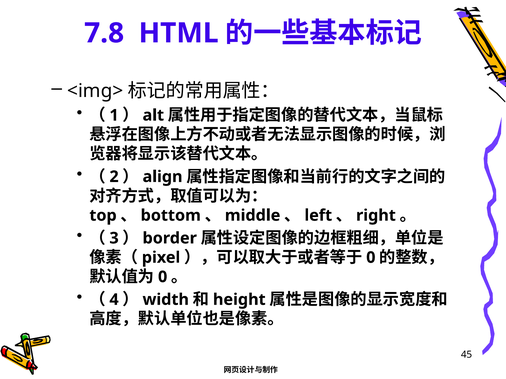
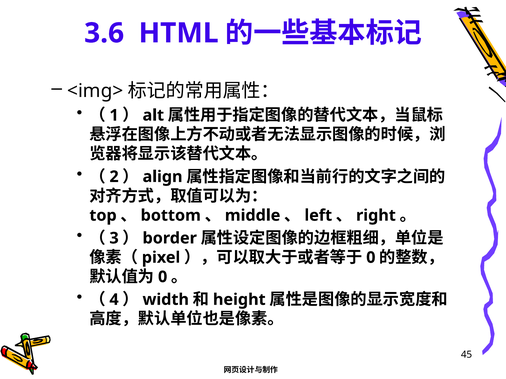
7.8: 7.8 -> 3.6
